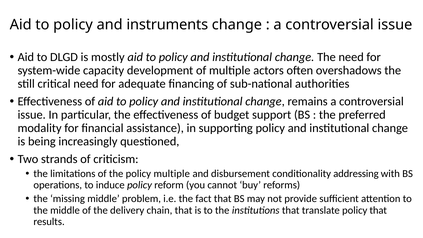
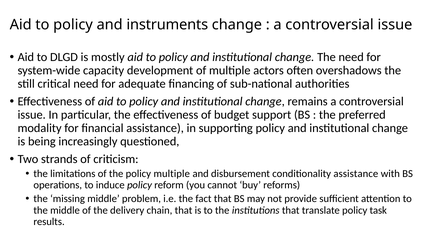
conditionality addressing: addressing -> assistance
policy that: that -> task
